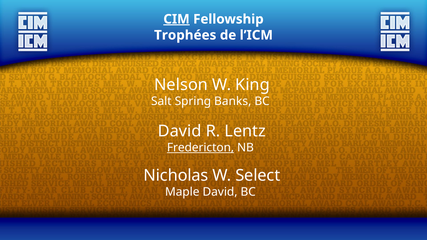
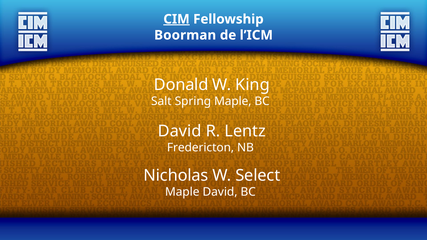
Trophées: Trophées -> Boorman
Nelson: Nelson -> Donald
Spring Banks: Banks -> Maple
Fredericton underline: present -> none
